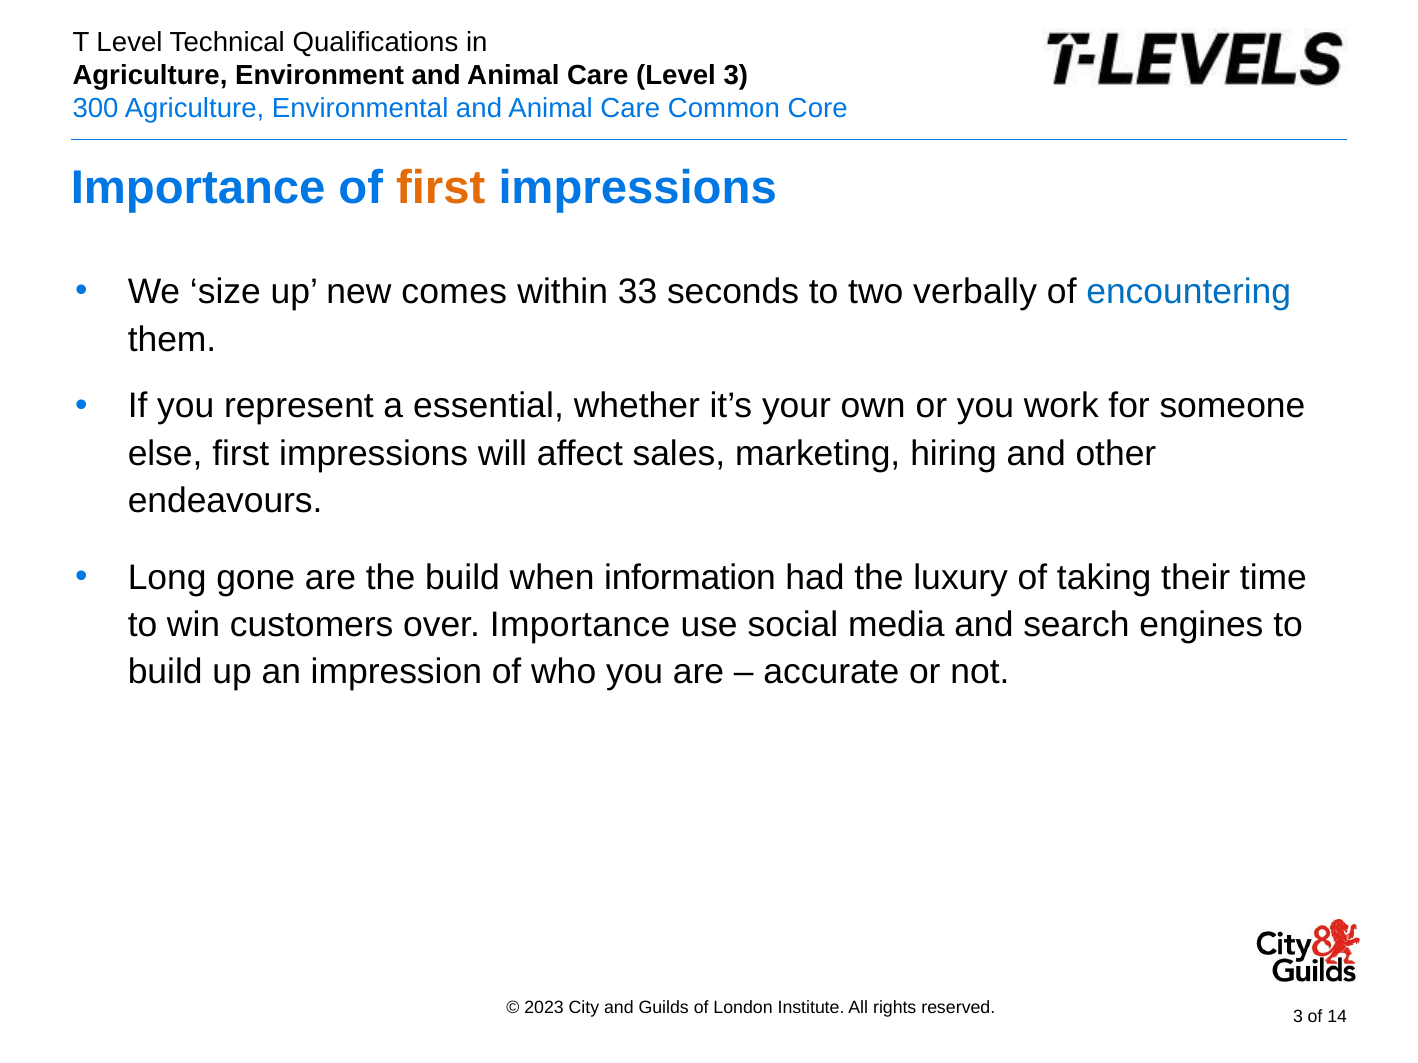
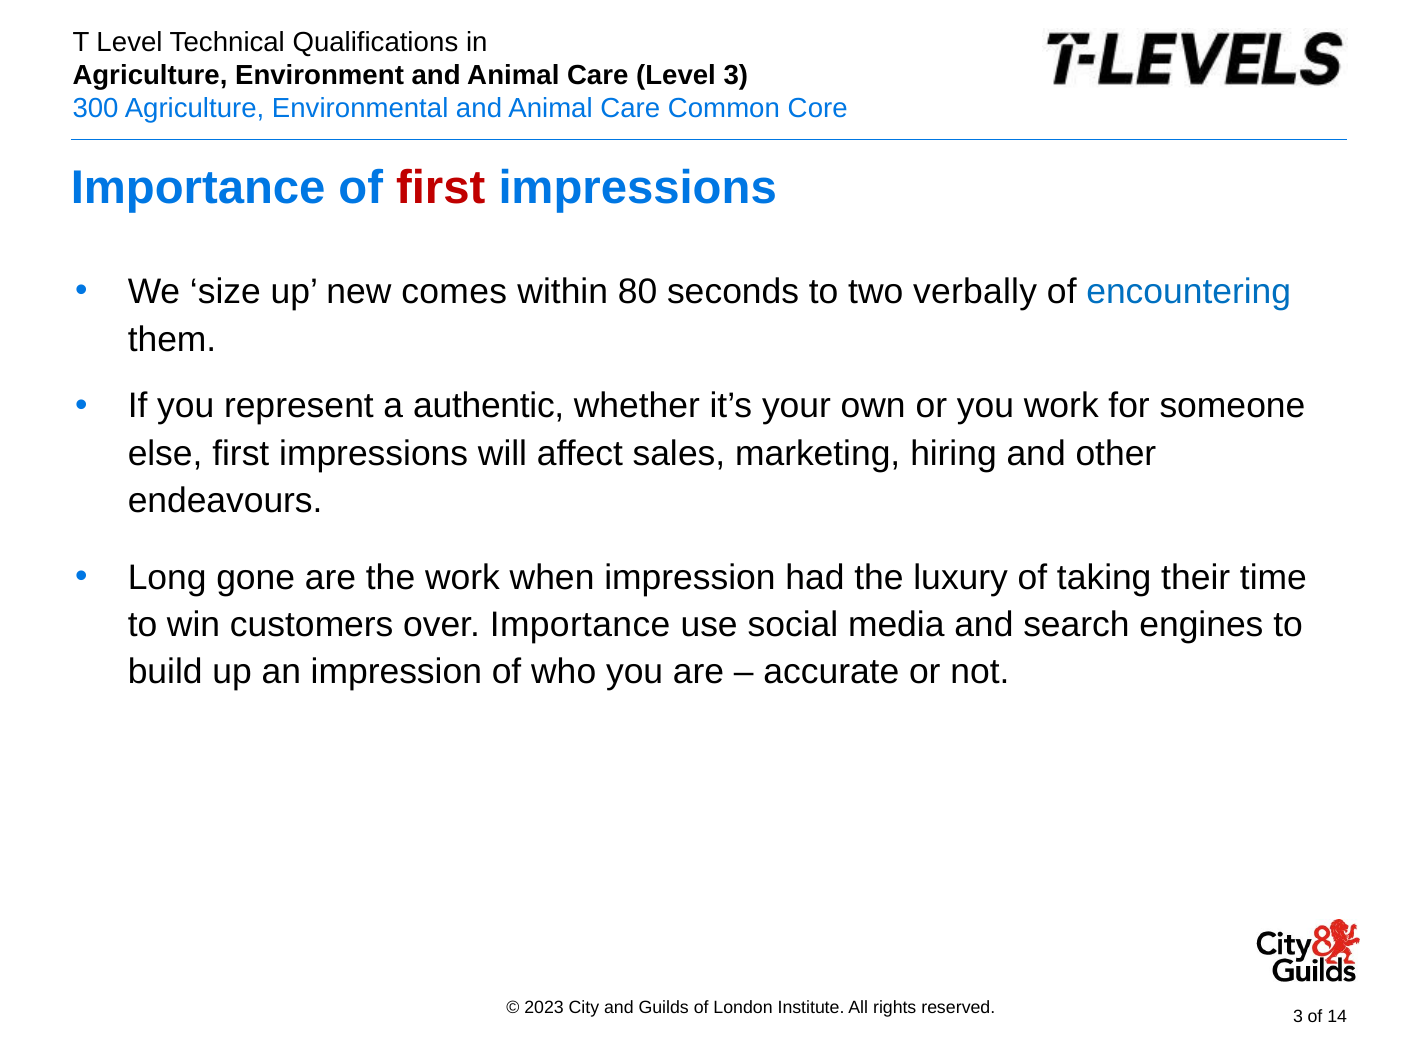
first at (441, 188) colour: orange -> red
33: 33 -> 80
essential: essential -> authentic
the build: build -> work
when information: information -> impression
